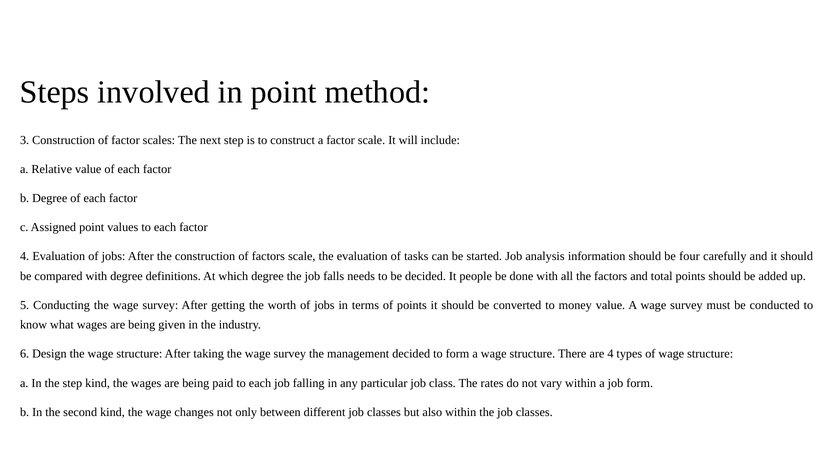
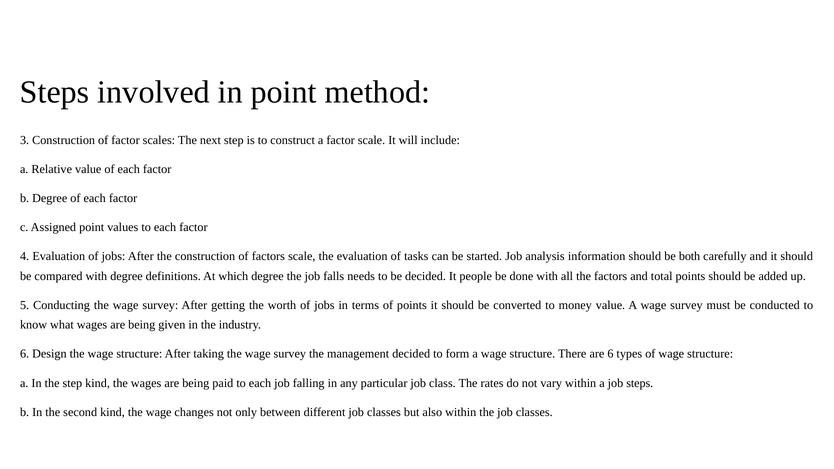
four: four -> both
are 4: 4 -> 6
job form: form -> steps
